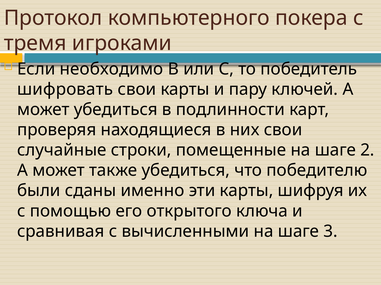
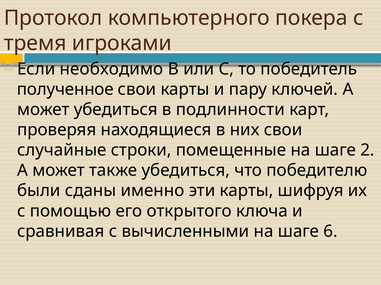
шифровать: шифровать -> полученное
3: 3 -> 6
